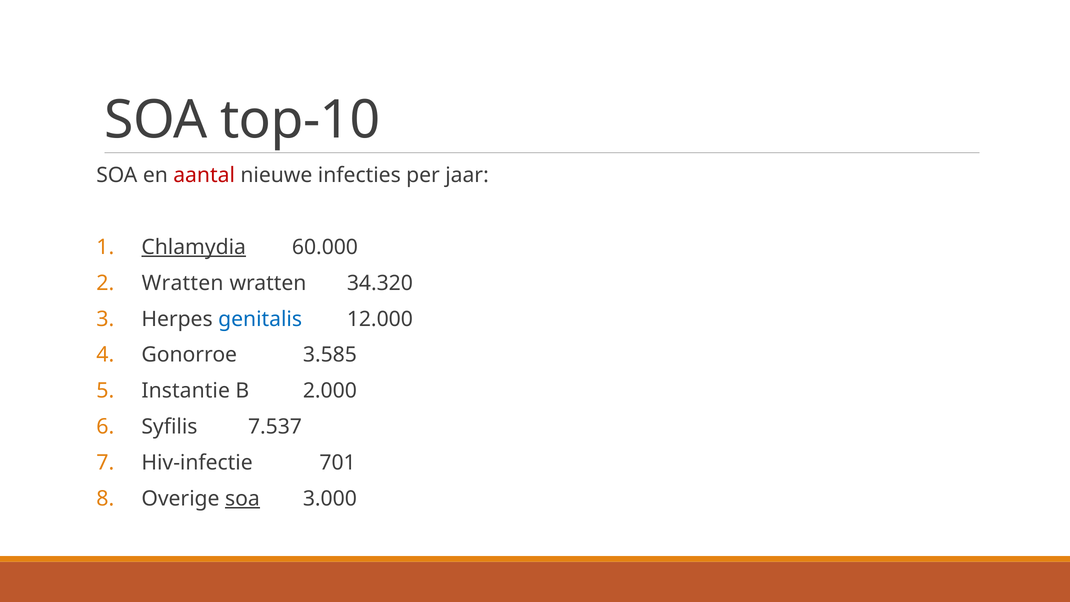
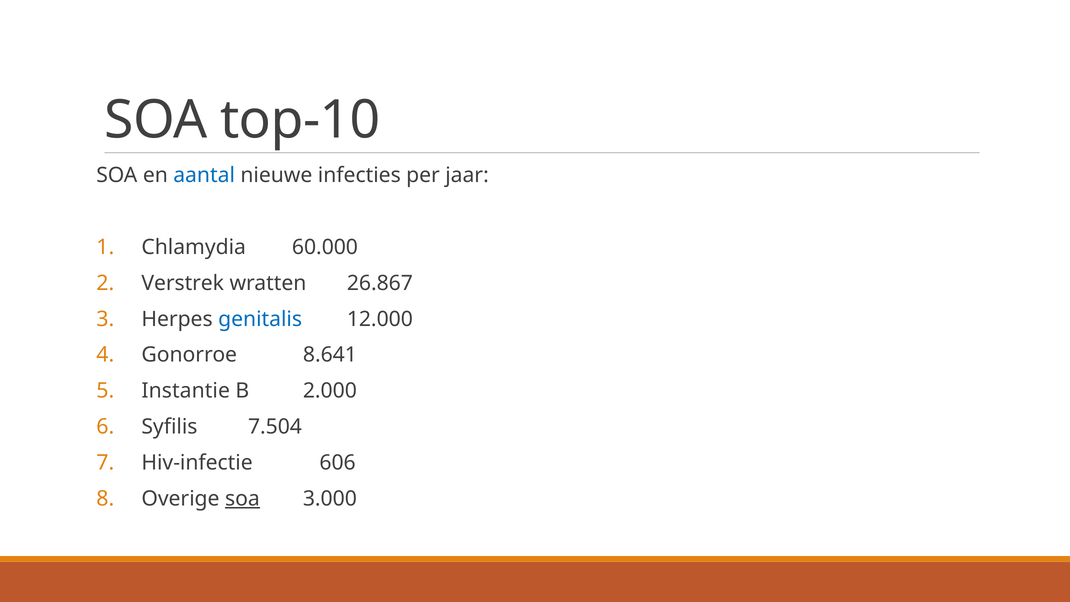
aantal colour: red -> blue
Chlamydia underline: present -> none
Wratten at (183, 283): Wratten -> Verstrek
34.320: 34.320 -> 26.867
3.585: 3.585 -> 8.641
7.537: 7.537 -> 7.504
701: 701 -> 606
